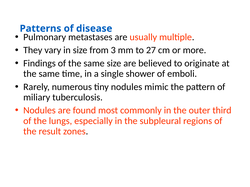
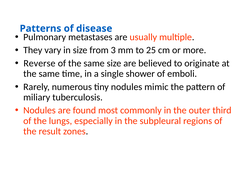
27: 27 -> 25
Findings: Findings -> Reverse
